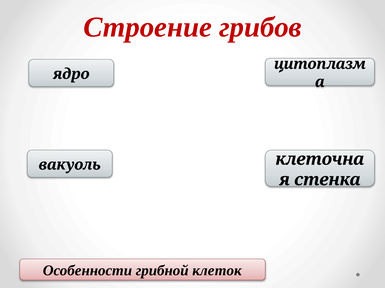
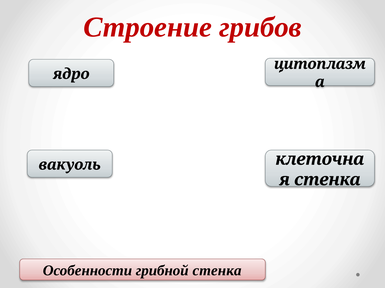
грибной клеток: клеток -> стенка
